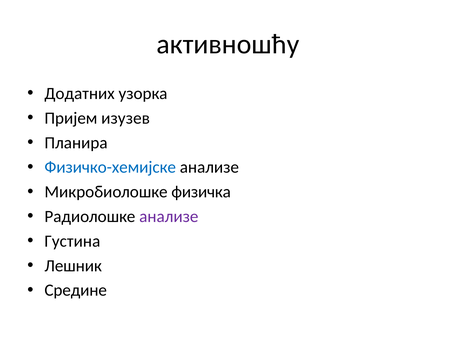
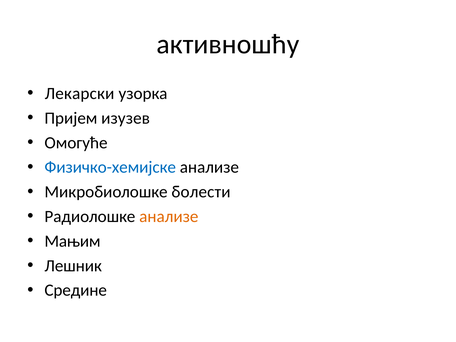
Додатних: Додатних -> Лекарски
Планира: Планира -> Омогуће
физичка: физичка -> болести
анализе at (169, 217) colour: purple -> orange
Густина: Густина -> Мањим
